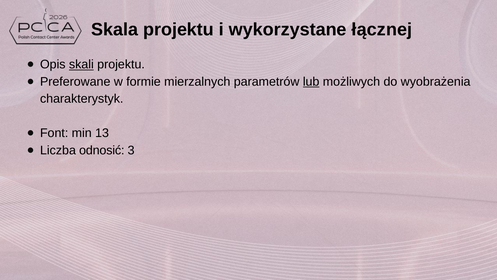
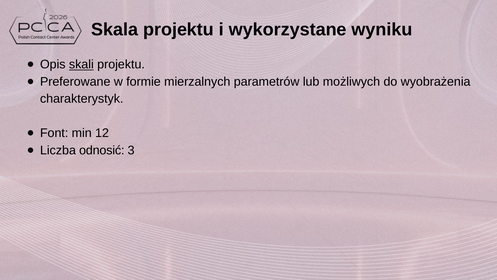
łącznej: łącznej -> wyniku
lub underline: present -> none
13: 13 -> 12
